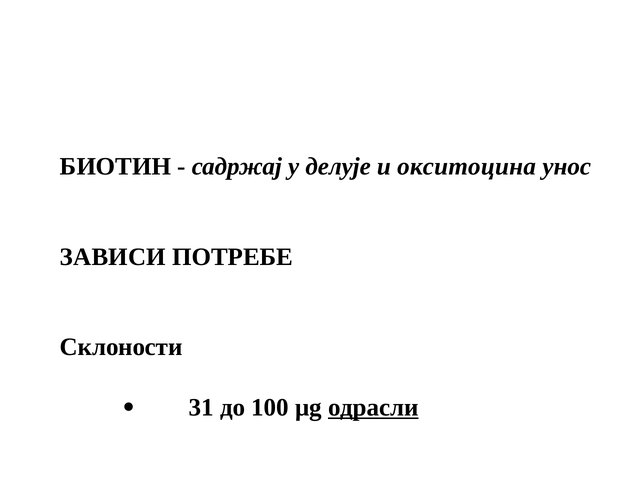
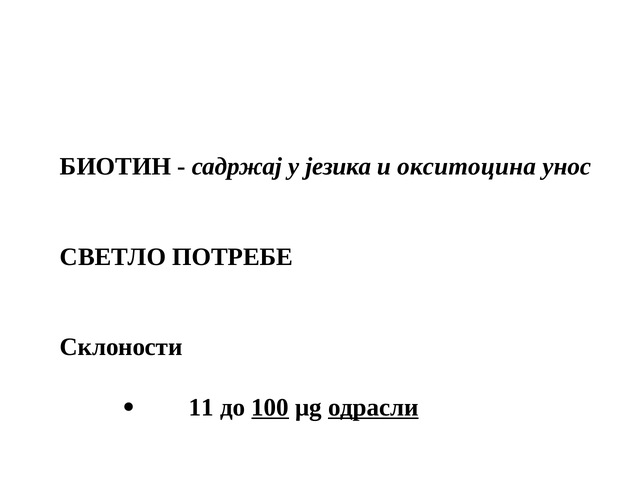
делује: делује -> језика
ЗАВИСИ: ЗАВИСИ -> СВЕТЛО
31: 31 -> 11
100 underline: none -> present
